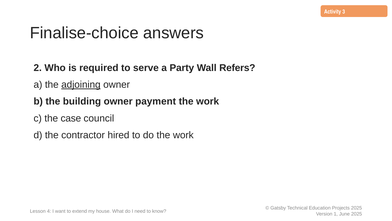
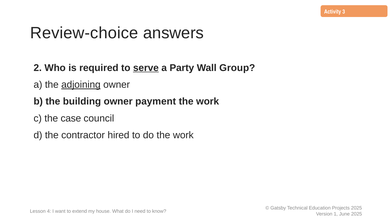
Finalise-choice: Finalise-choice -> Review-choice
serve underline: none -> present
Refers: Refers -> Group
